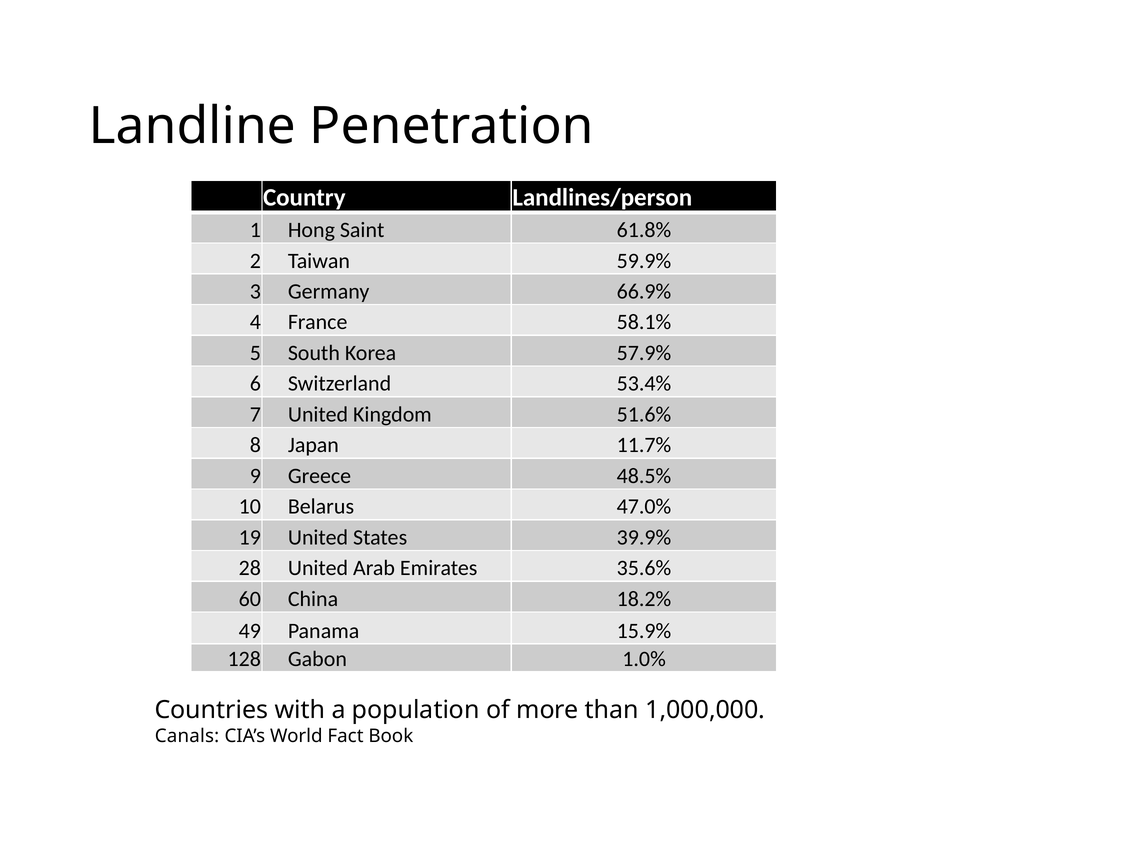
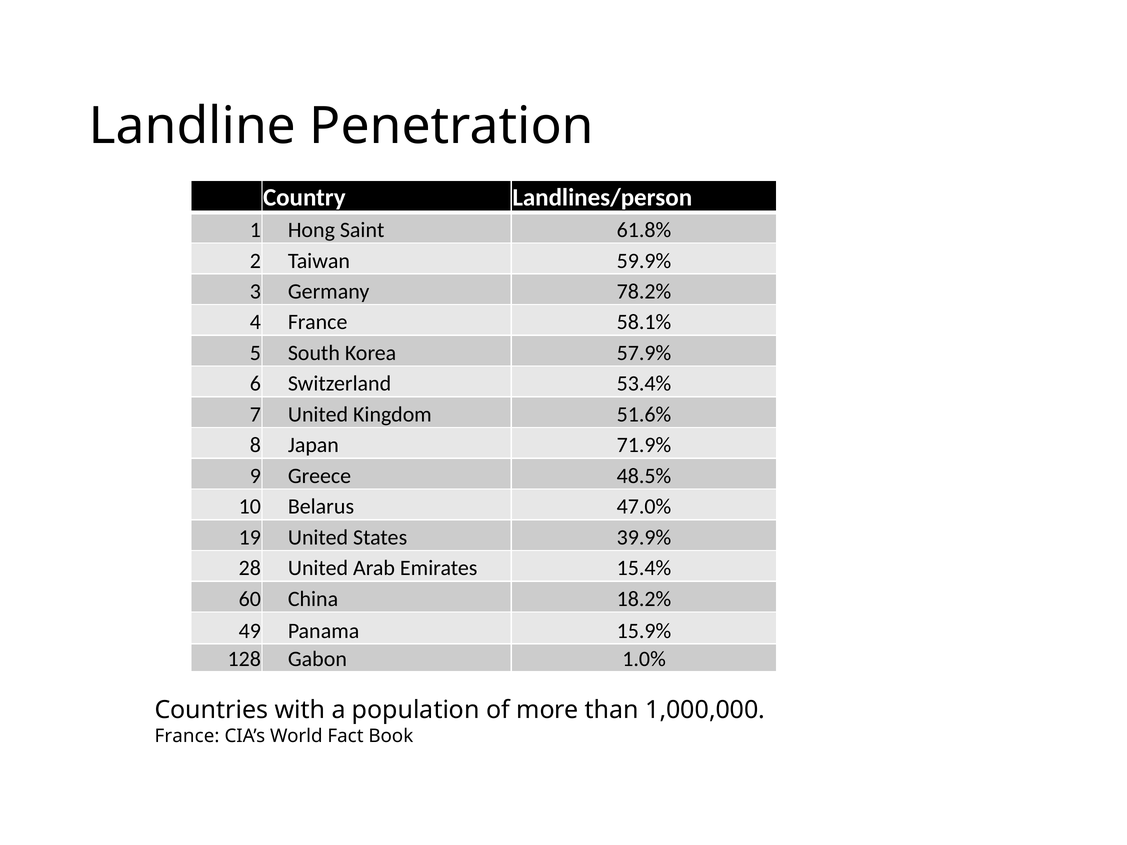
66.9%: 66.9% -> 78.2%
11.7%: 11.7% -> 71.9%
35.6%: 35.6% -> 15.4%
Canals at (187, 736): Canals -> France
